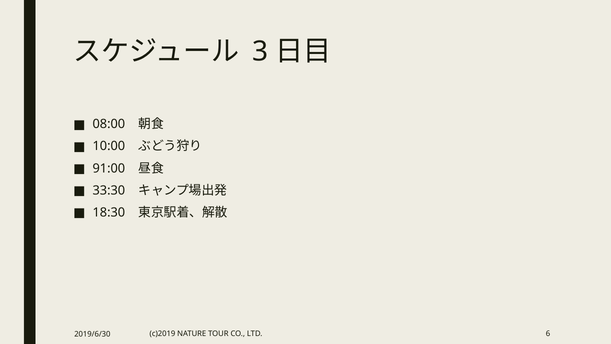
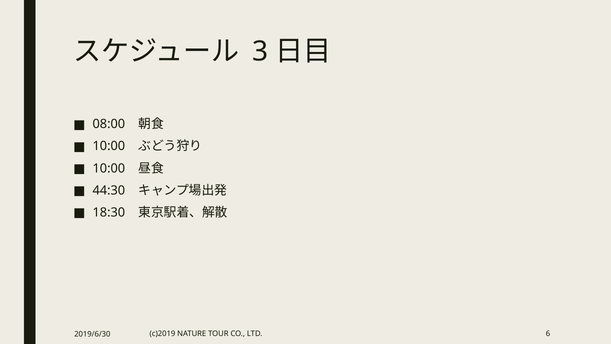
91:00 at (109, 168): 91:00 -> 10:00
33:30: 33:30 -> 44:30
